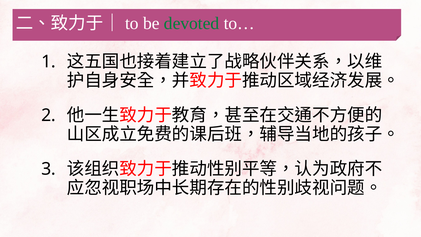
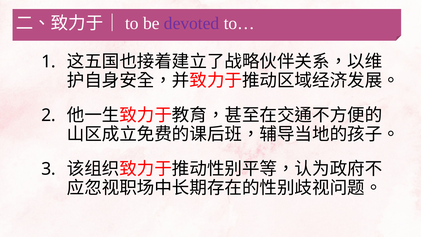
devoted colour: green -> purple
